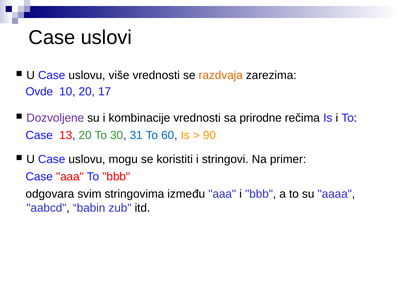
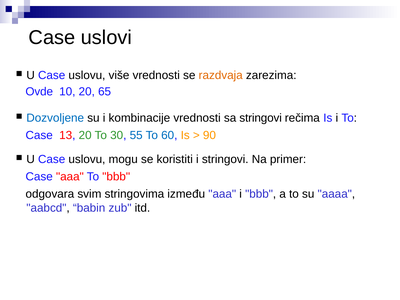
17: 17 -> 65
Dozvoljene colour: purple -> blue
sa prirodne: prirodne -> stringovi
31: 31 -> 55
